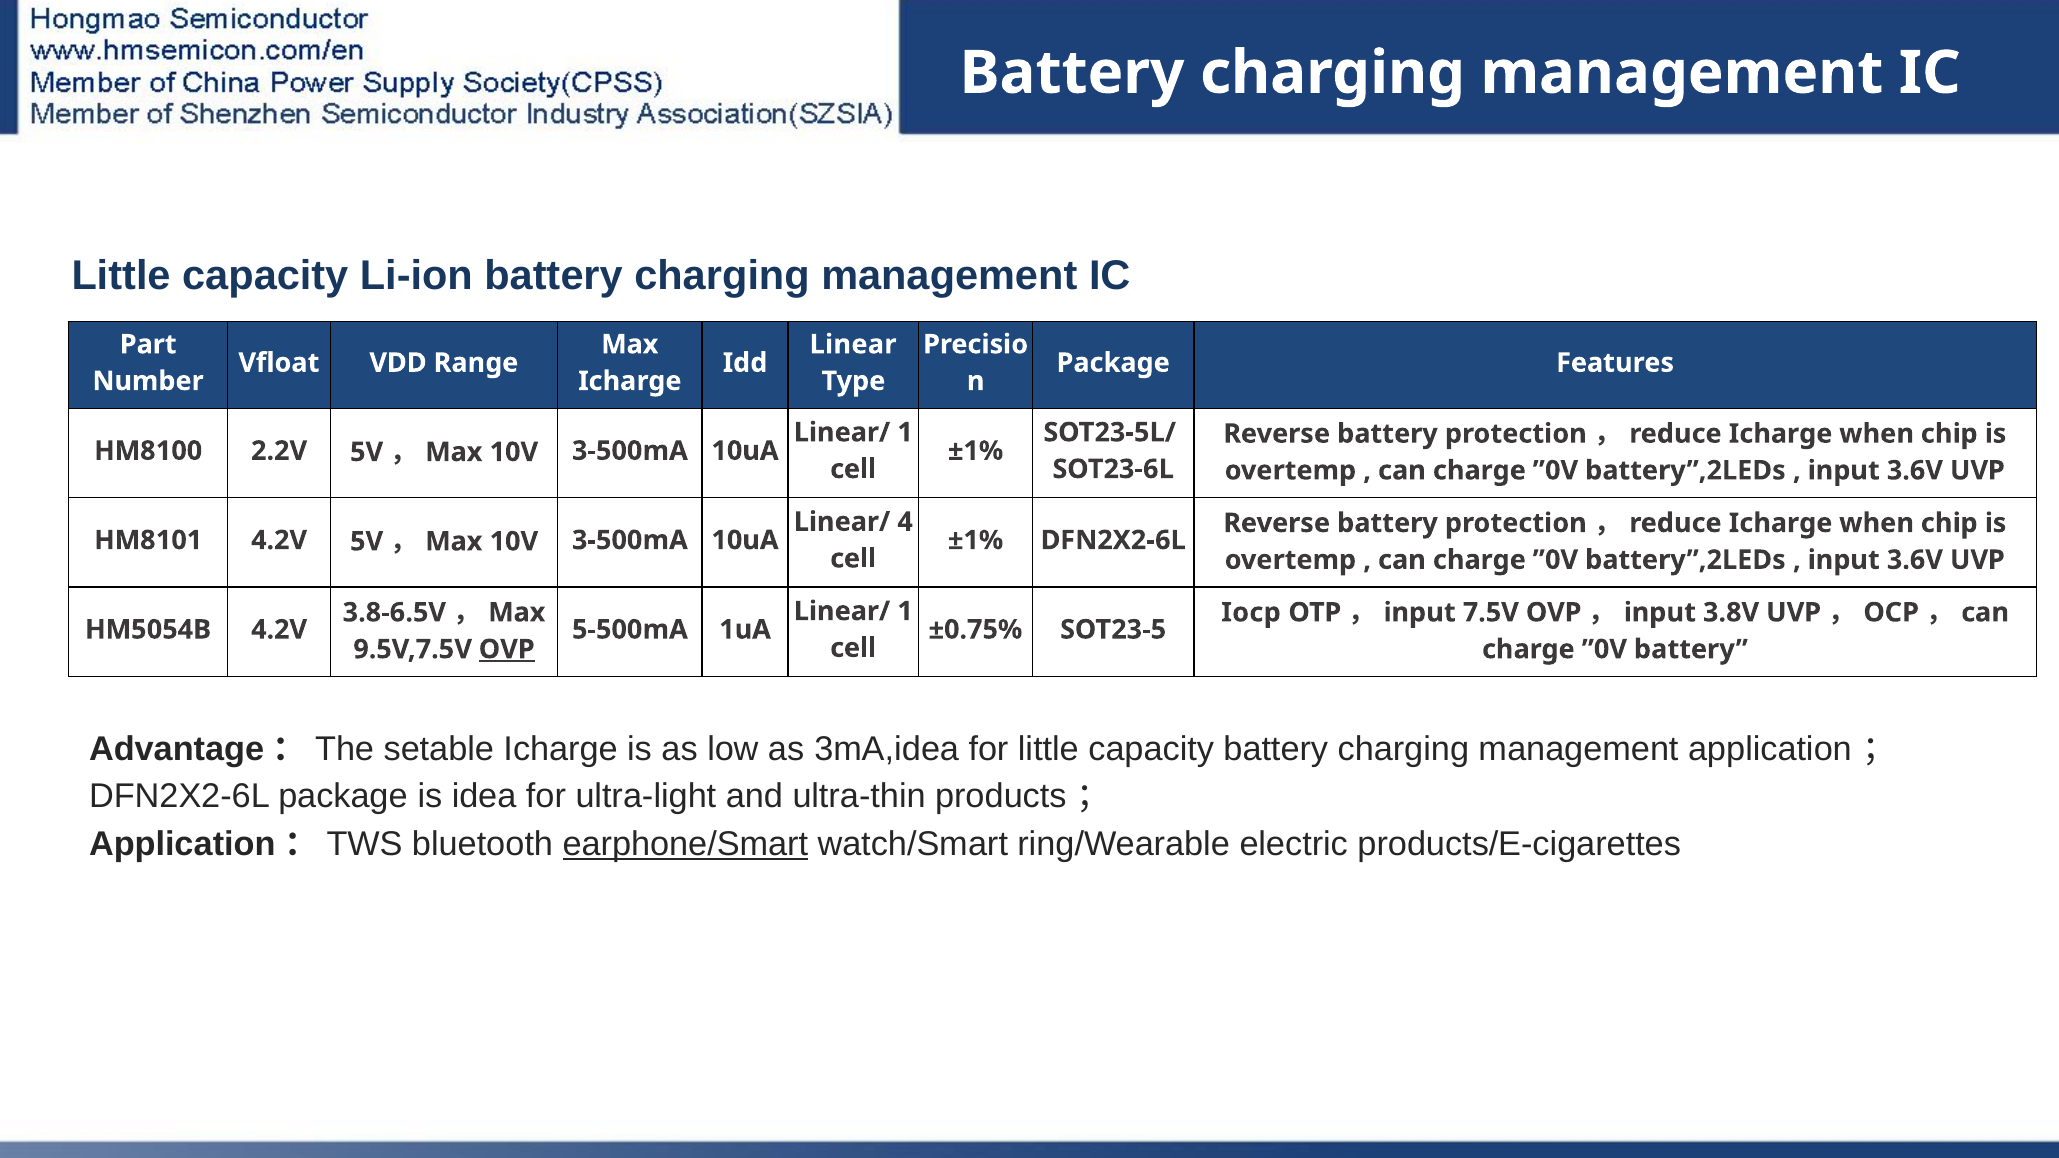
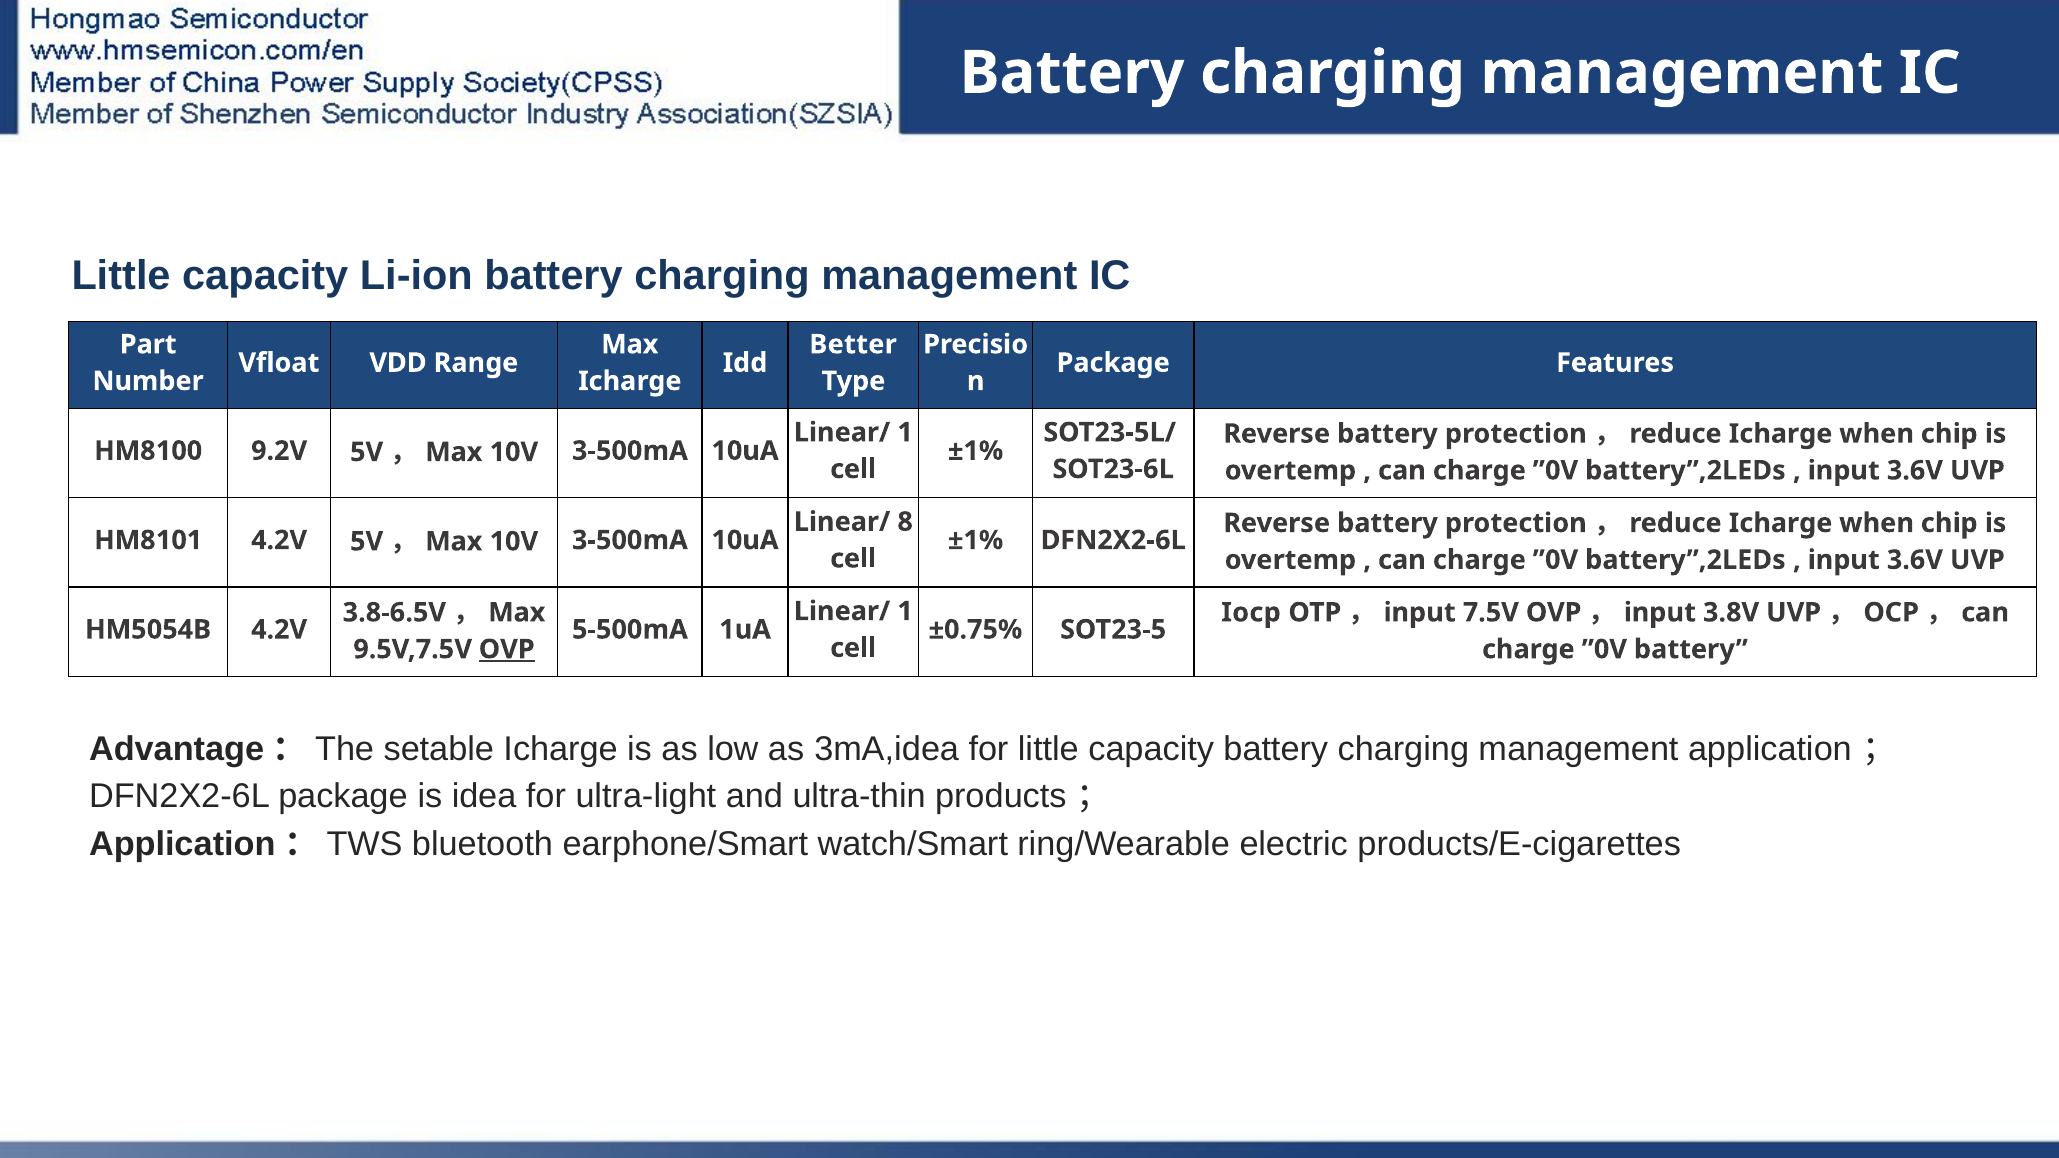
Linear: Linear -> Better
2.2V: 2.2V -> 9.2V
4: 4 -> 8
earphone/Smart underline: present -> none
